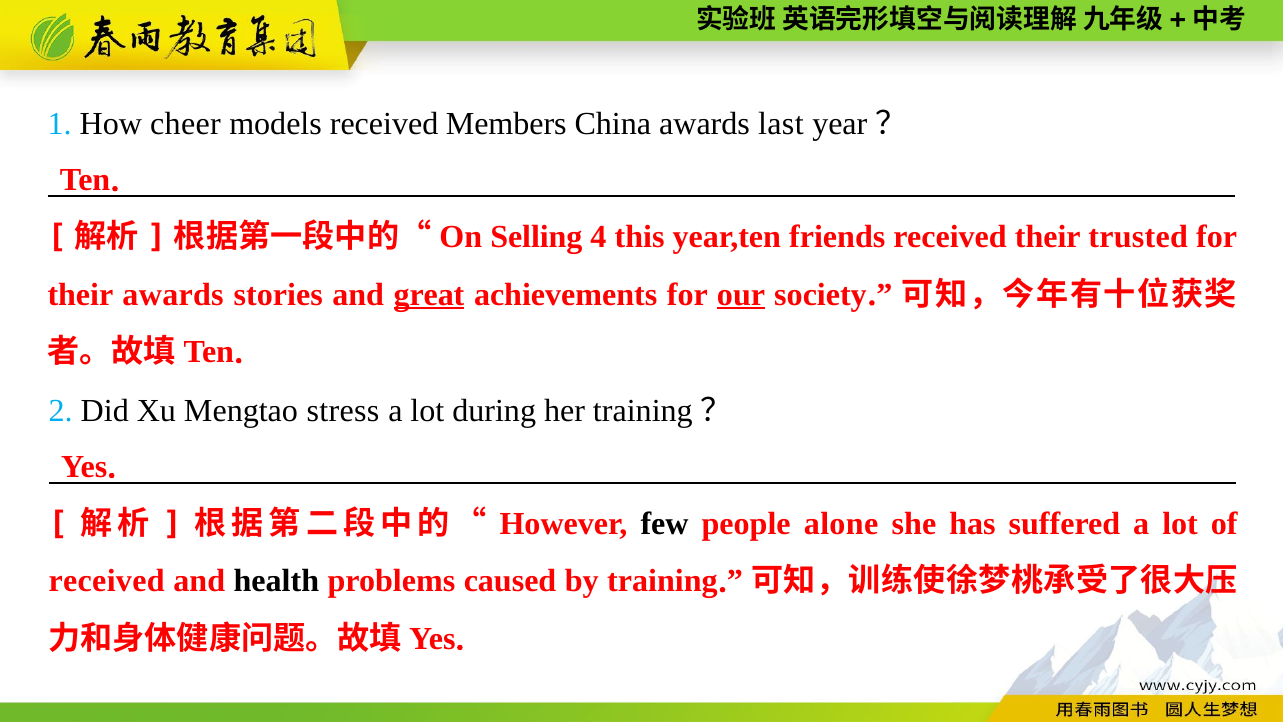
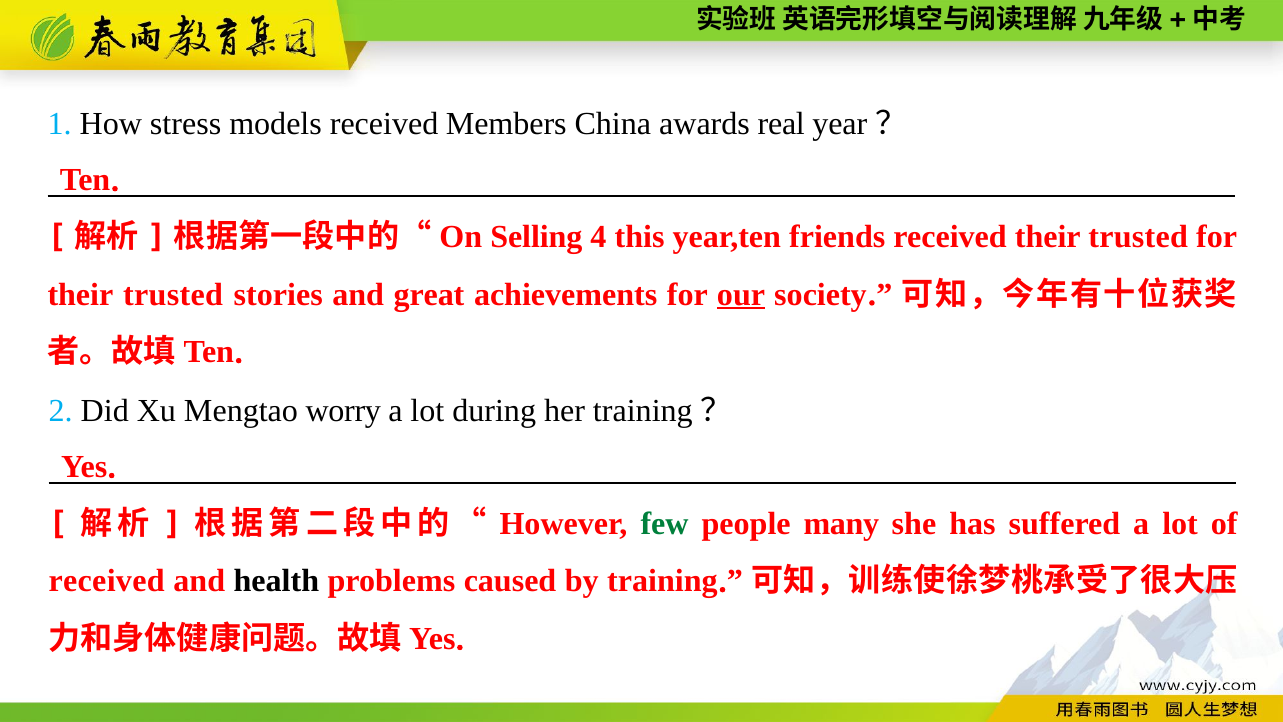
cheer: cheer -> stress
last: last -> real
awards at (173, 295): awards -> trusted
great underline: present -> none
stress: stress -> worry
few colour: black -> green
alone: alone -> many
